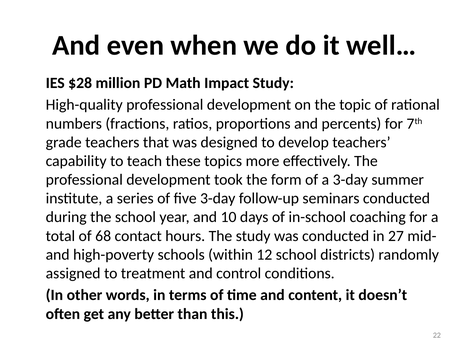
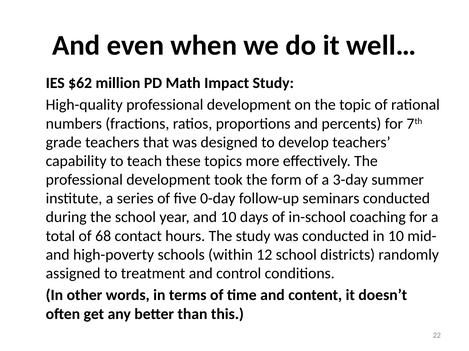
$28: $28 -> $62
five 3-day: 3-day -> 0-day
in 27: 27 -> 10
